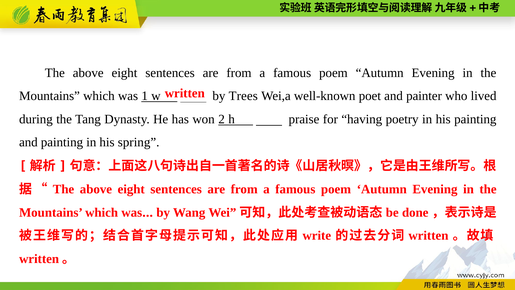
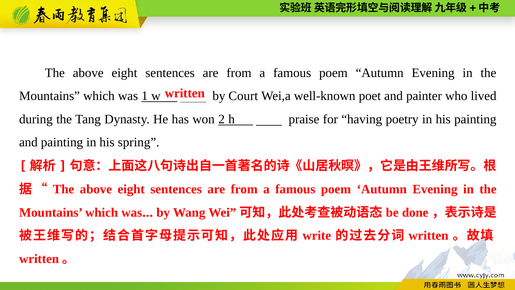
Trees: Trees -> Court
